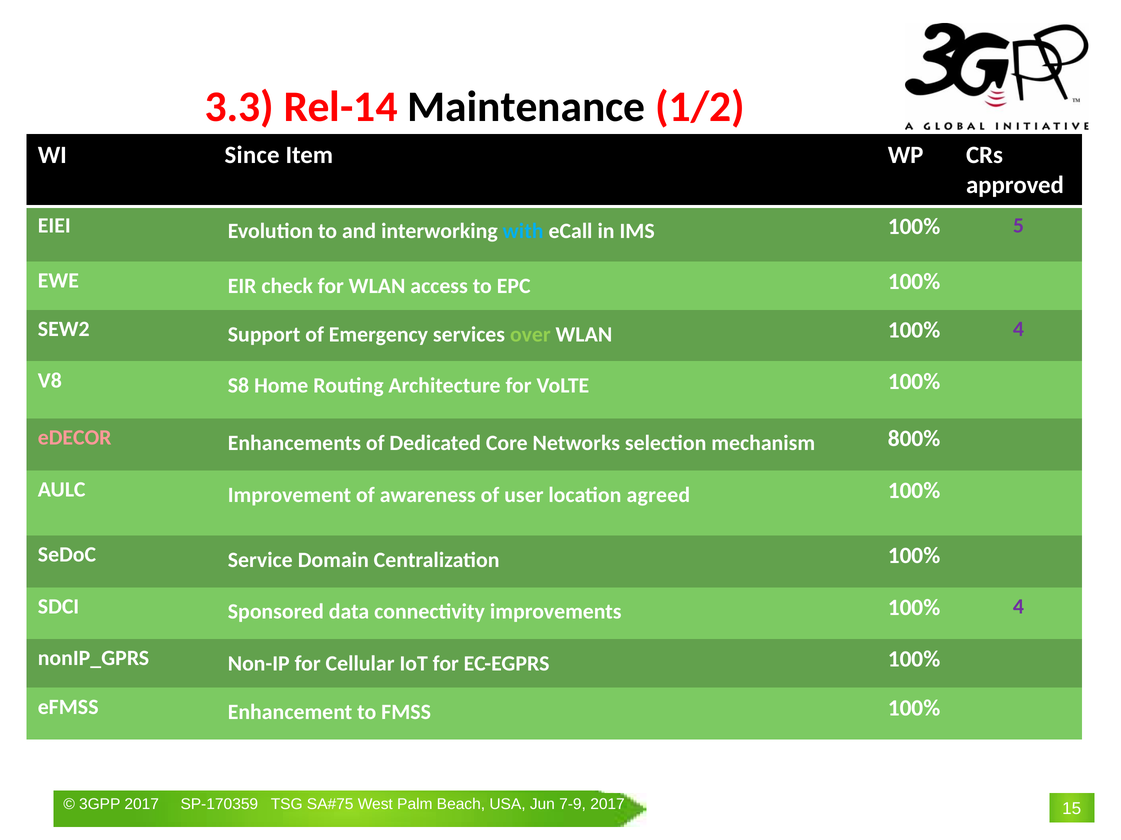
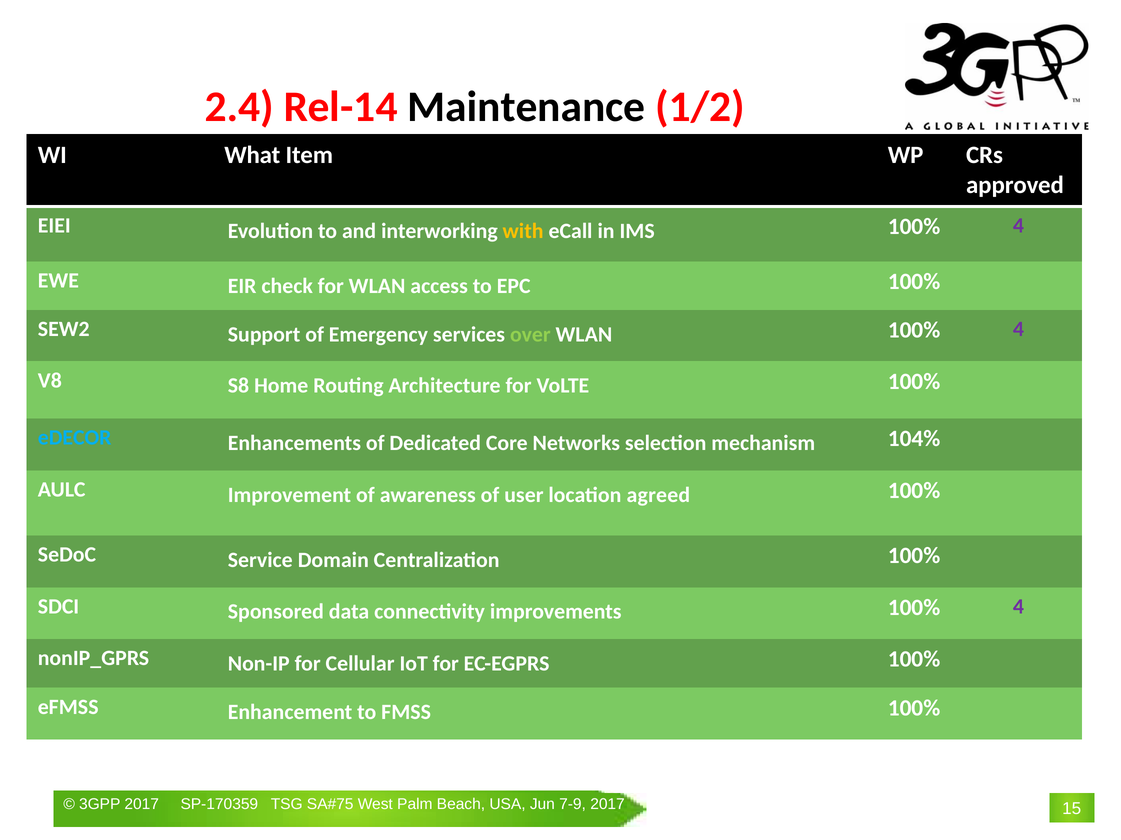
3.3: 3.3 -> 2.4
Since: Since -> What
with colour: light blue -> yellow
IMS 100% 5: 5 -> 4
eDECOR colour: pink -> light blue
800%: 800% -> 104%
